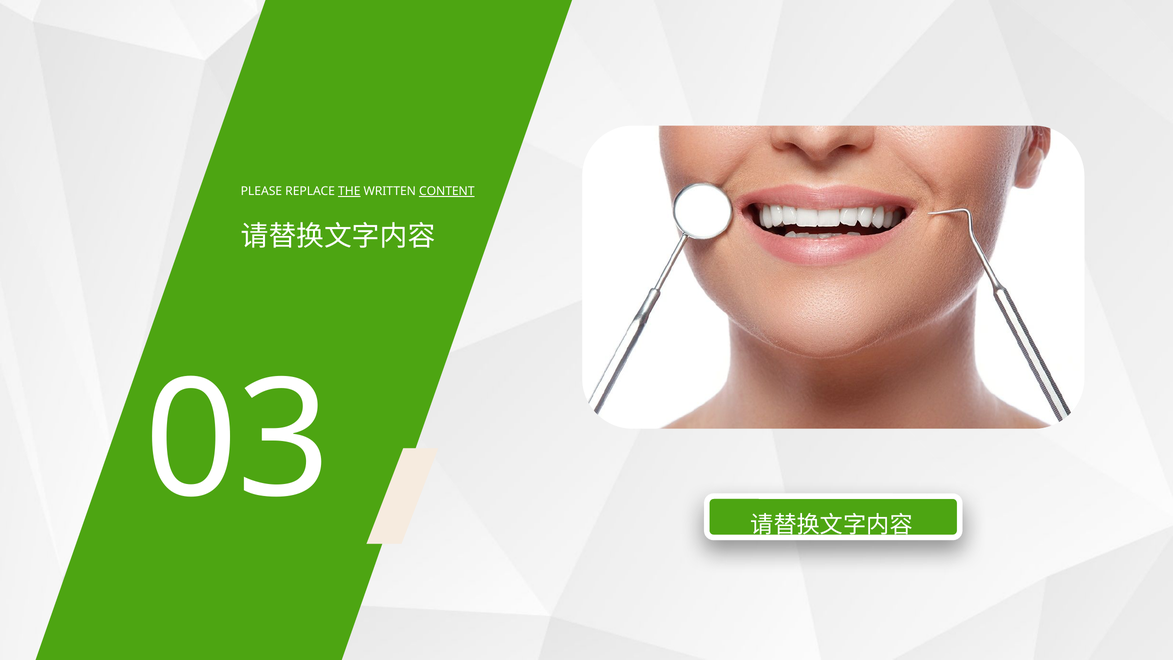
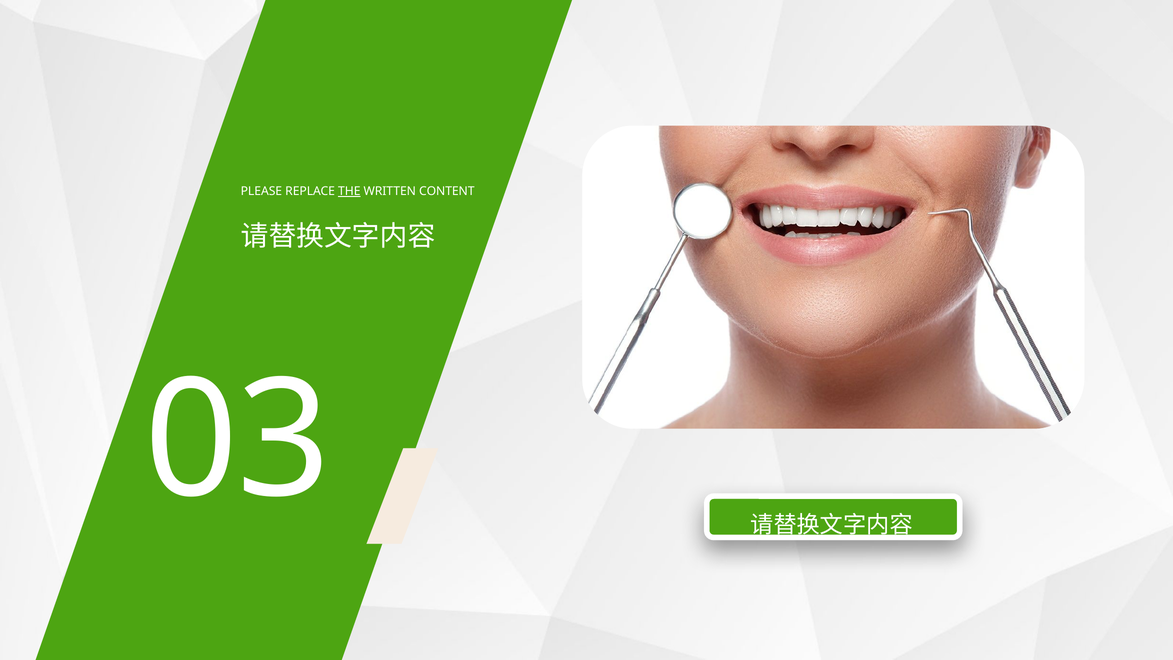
CONTENT underline: present -> none
